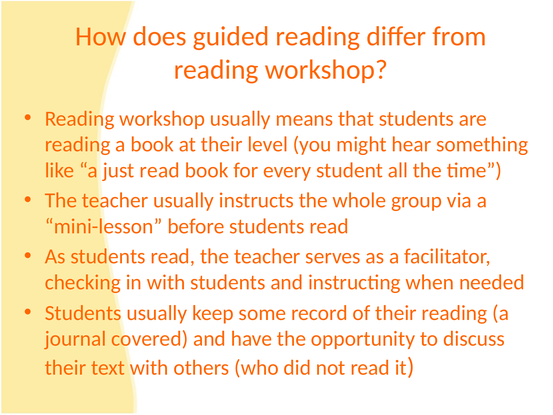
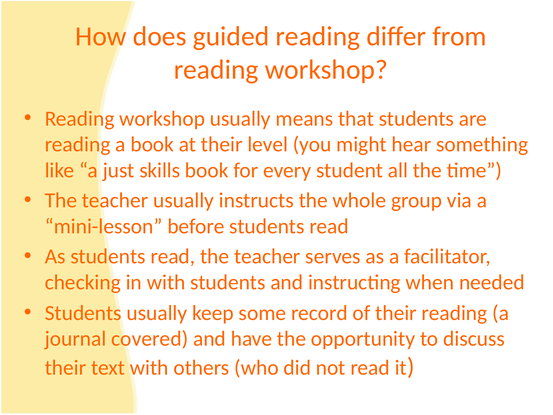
just read: read -> skills
